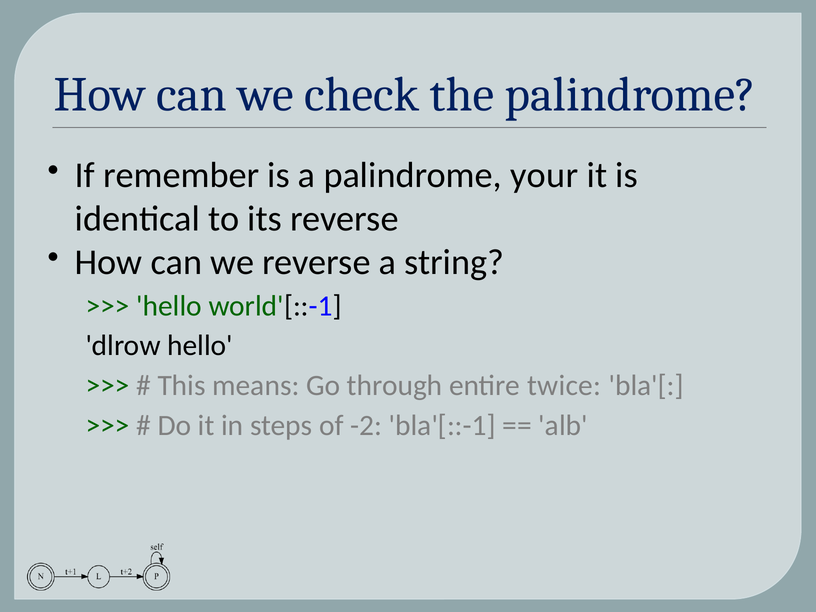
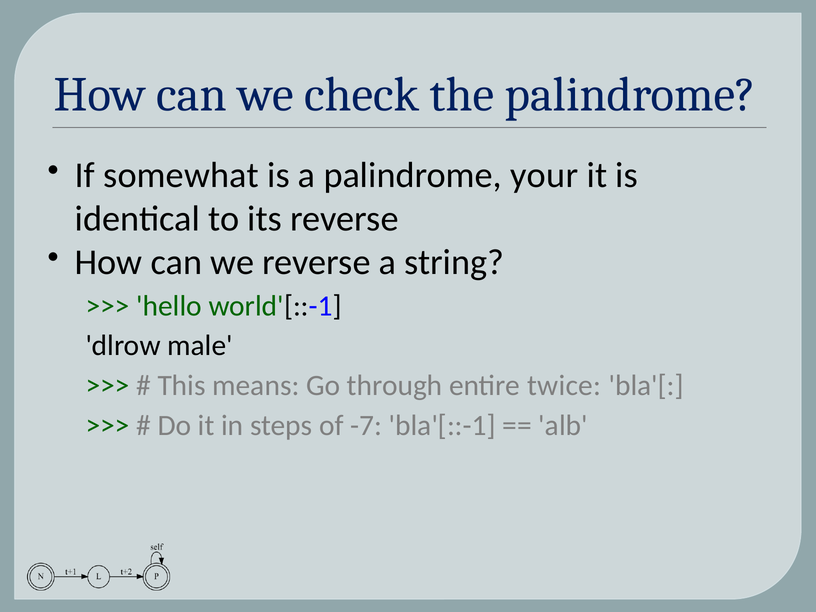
remember: remember -> somewhat
dlrow hello: hello -> male
-2: -2 -> -7
